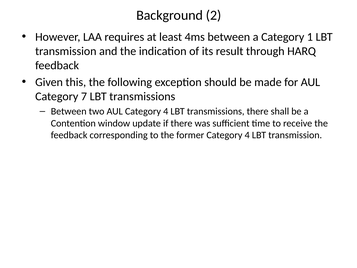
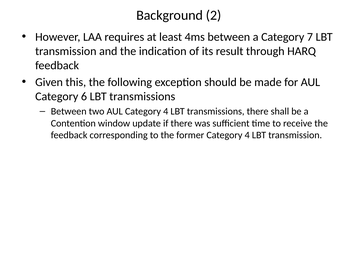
1: 1 -> 7
7: 7 -> 6
